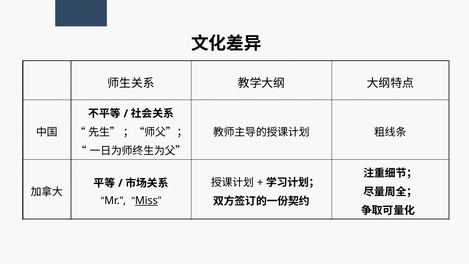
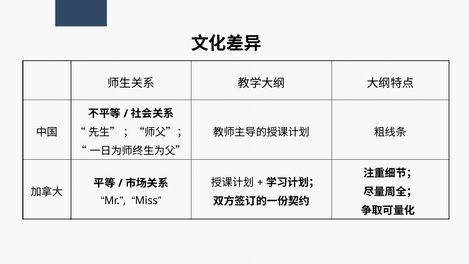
Miss underline: present -> none
